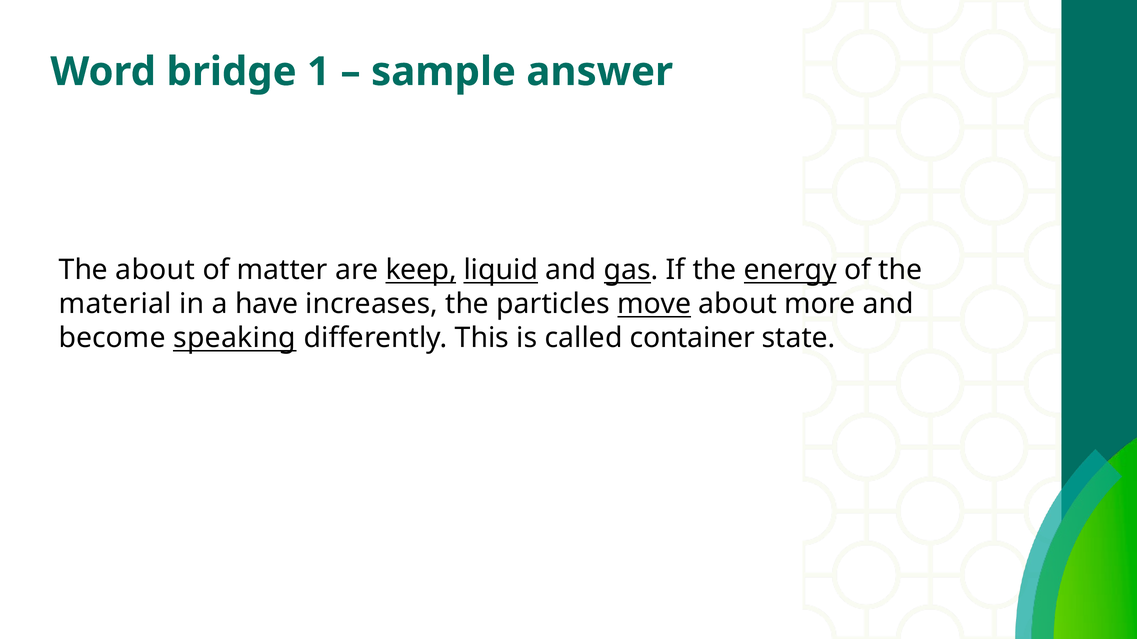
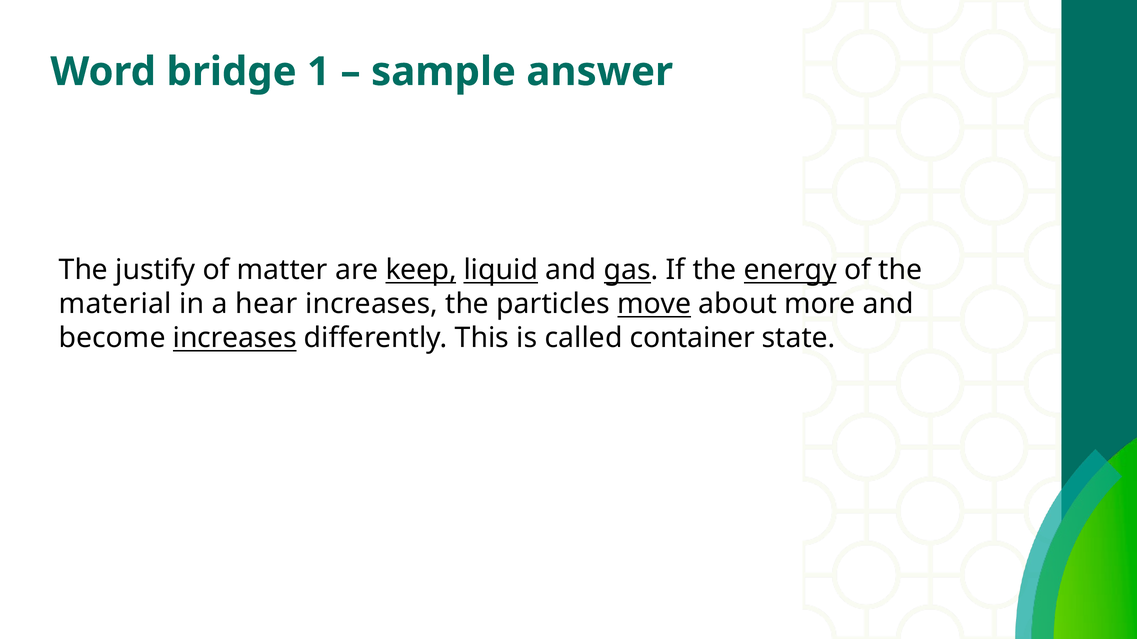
The about: about -> justify
have: have -> hear
become speaking: speaking -> increases
